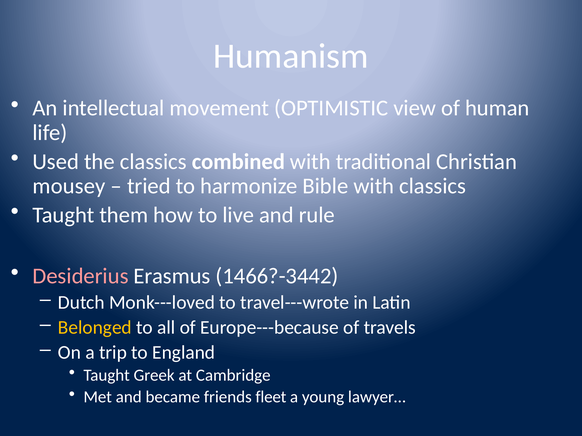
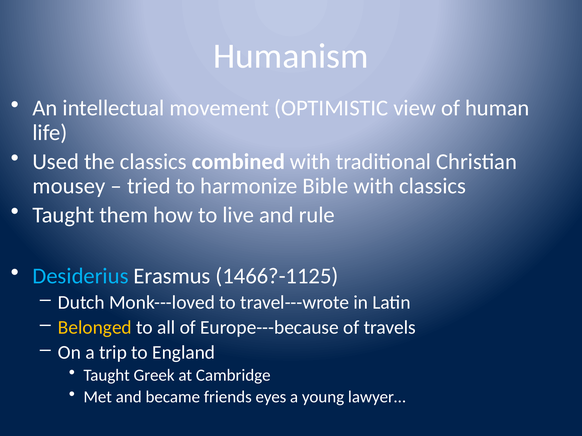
Desiderius colour: pink -> light blue
1466?-3442: 1466?-3442 -> 1466?-1125
fleet: fleet -> eyes
